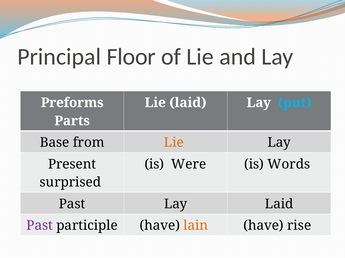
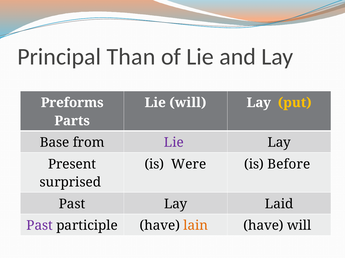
Floor: Floor -> Than
Lie laid: laid -> will
put colour: light blue -> yellow
Lie at (174, 143) colour: orange -> purple
Words: Words -> Before
have rise: rise -> will
